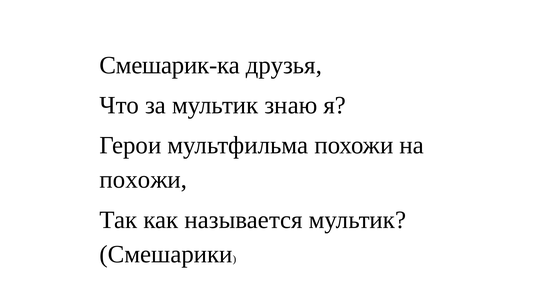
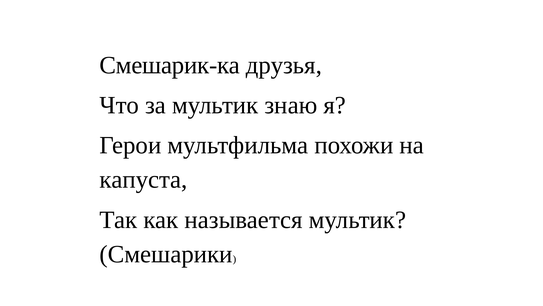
похожи at (143, 179): похожи -> капуста
